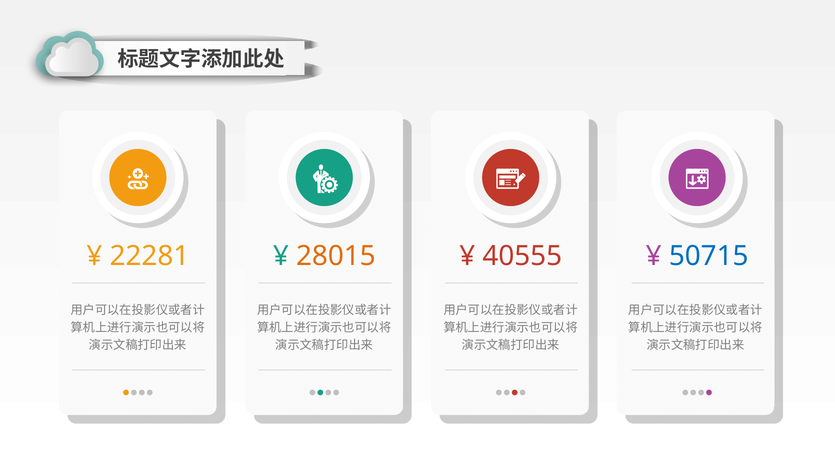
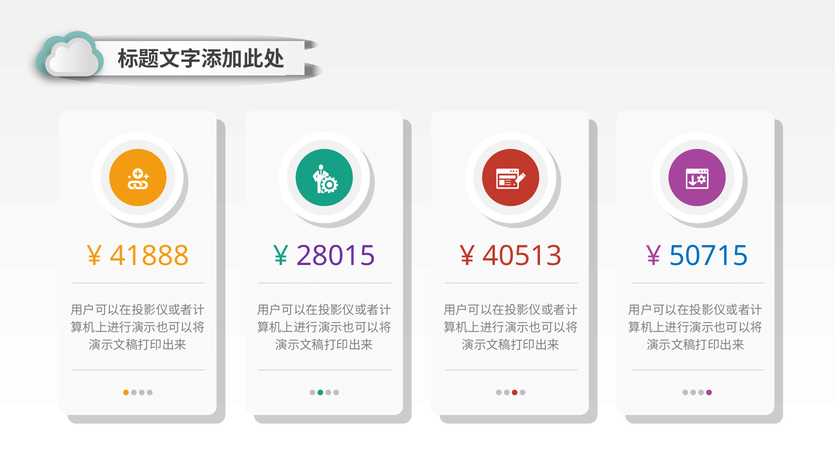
22281: 22281 -> 41888
28015 colour: orange -> purple
40555: 40555 -> 40513
